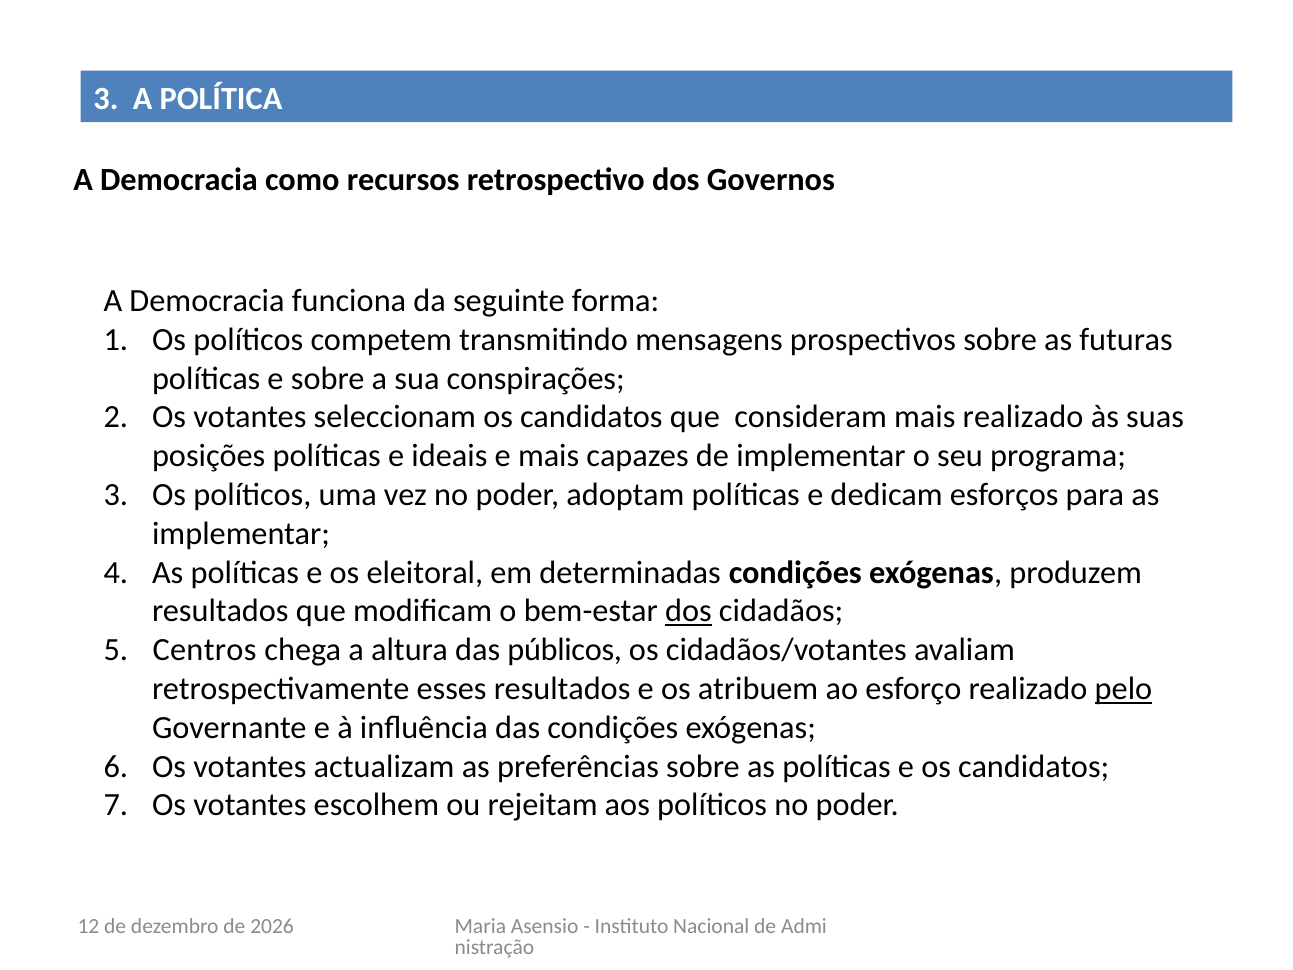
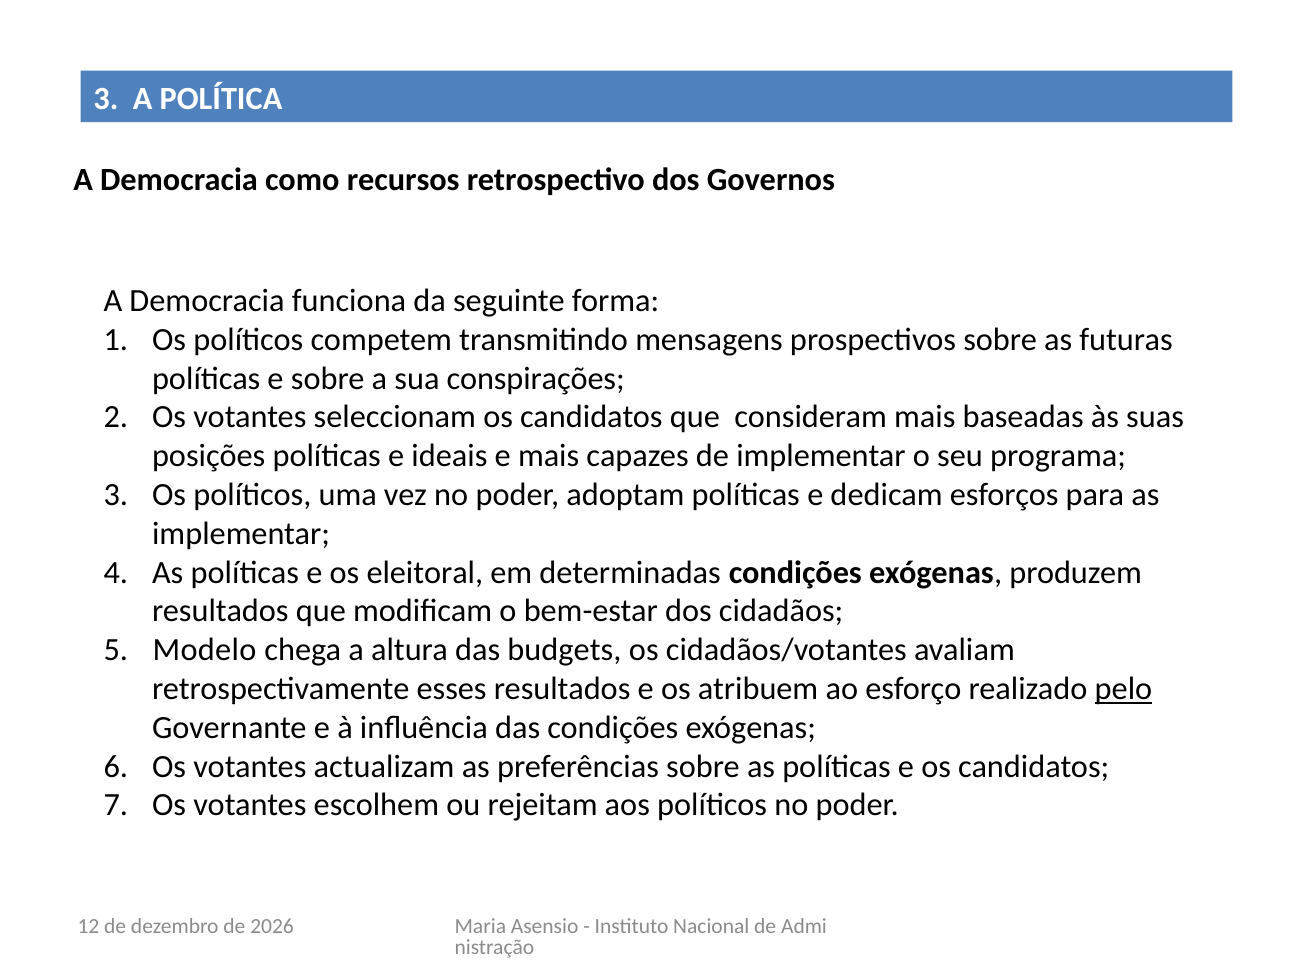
mais realizado: realizado -> baseadas
dos at (688, 611) underline: present -> none
Centros: Centros -> Modelo
públicos: públicos -> budgets
